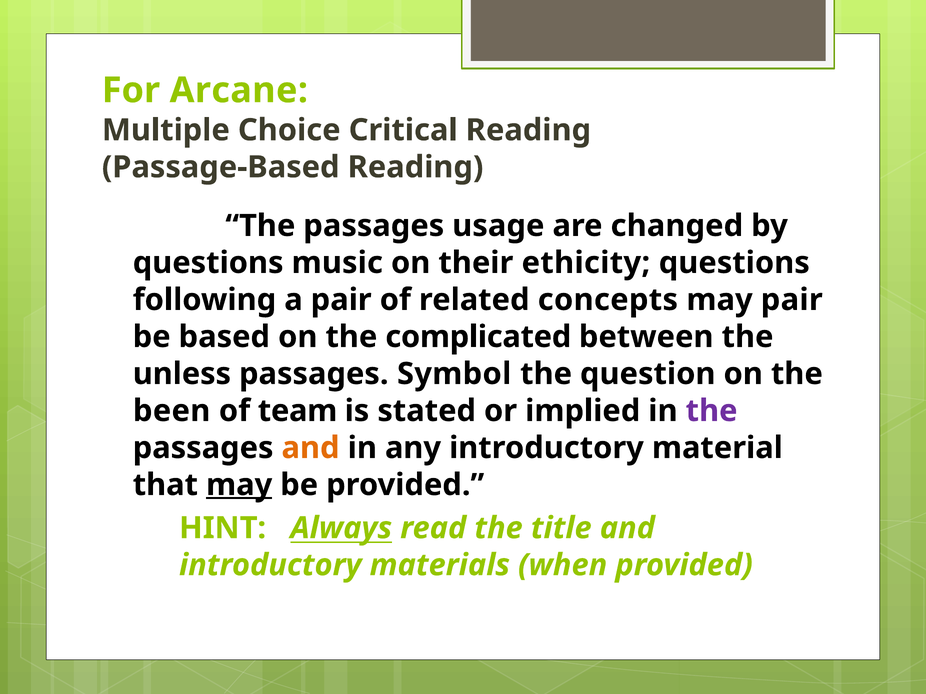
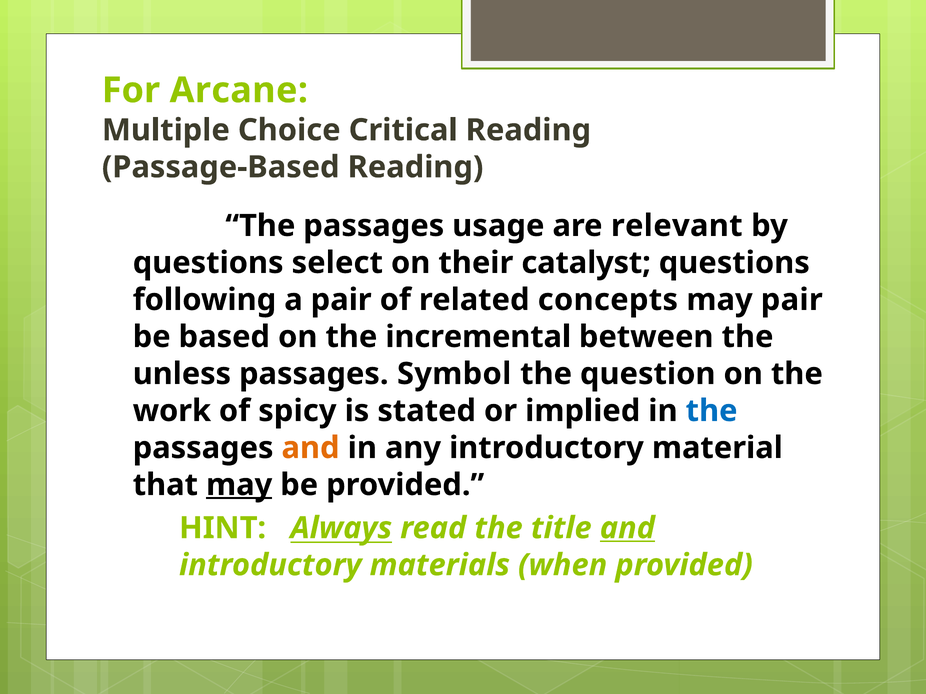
changed: changed -> relevant
music: music -> select
ethicity: ethicity -> catalyst
complicated: complicated -> incremental
been: been -> work
team: team -> spicy
the at (712, 411) colour: purple -> blue
and at (627, 528) underline: none -> present
